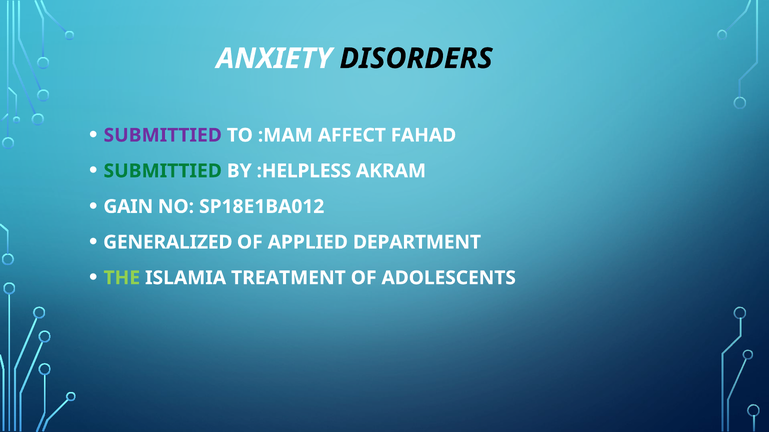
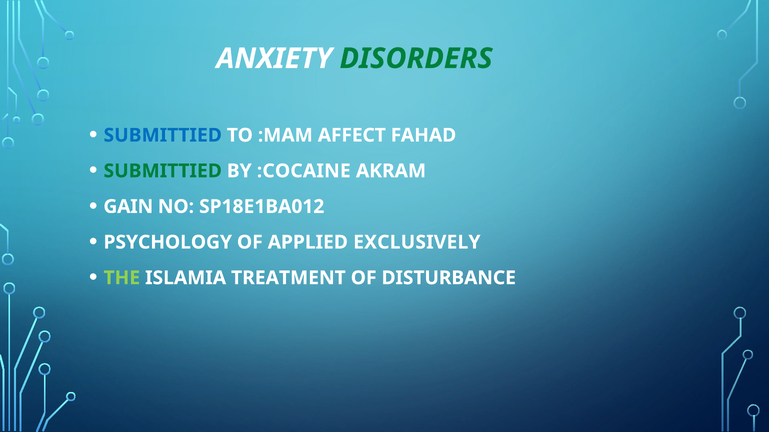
DISORDERS colour: black -> green
SUBMITTIED at (163, 135) colour: purple -> blue
:HELPLESS: :HELPLESS -> :COCAINE
GENERALIZED: GENERALIZED -> PSYCHOLOGY
DEPARTMENT: DEPARTMENT -> EXCLUSIVELY
ADOLESCENTS: ADOLESCENTS -> DISTURBANCE
